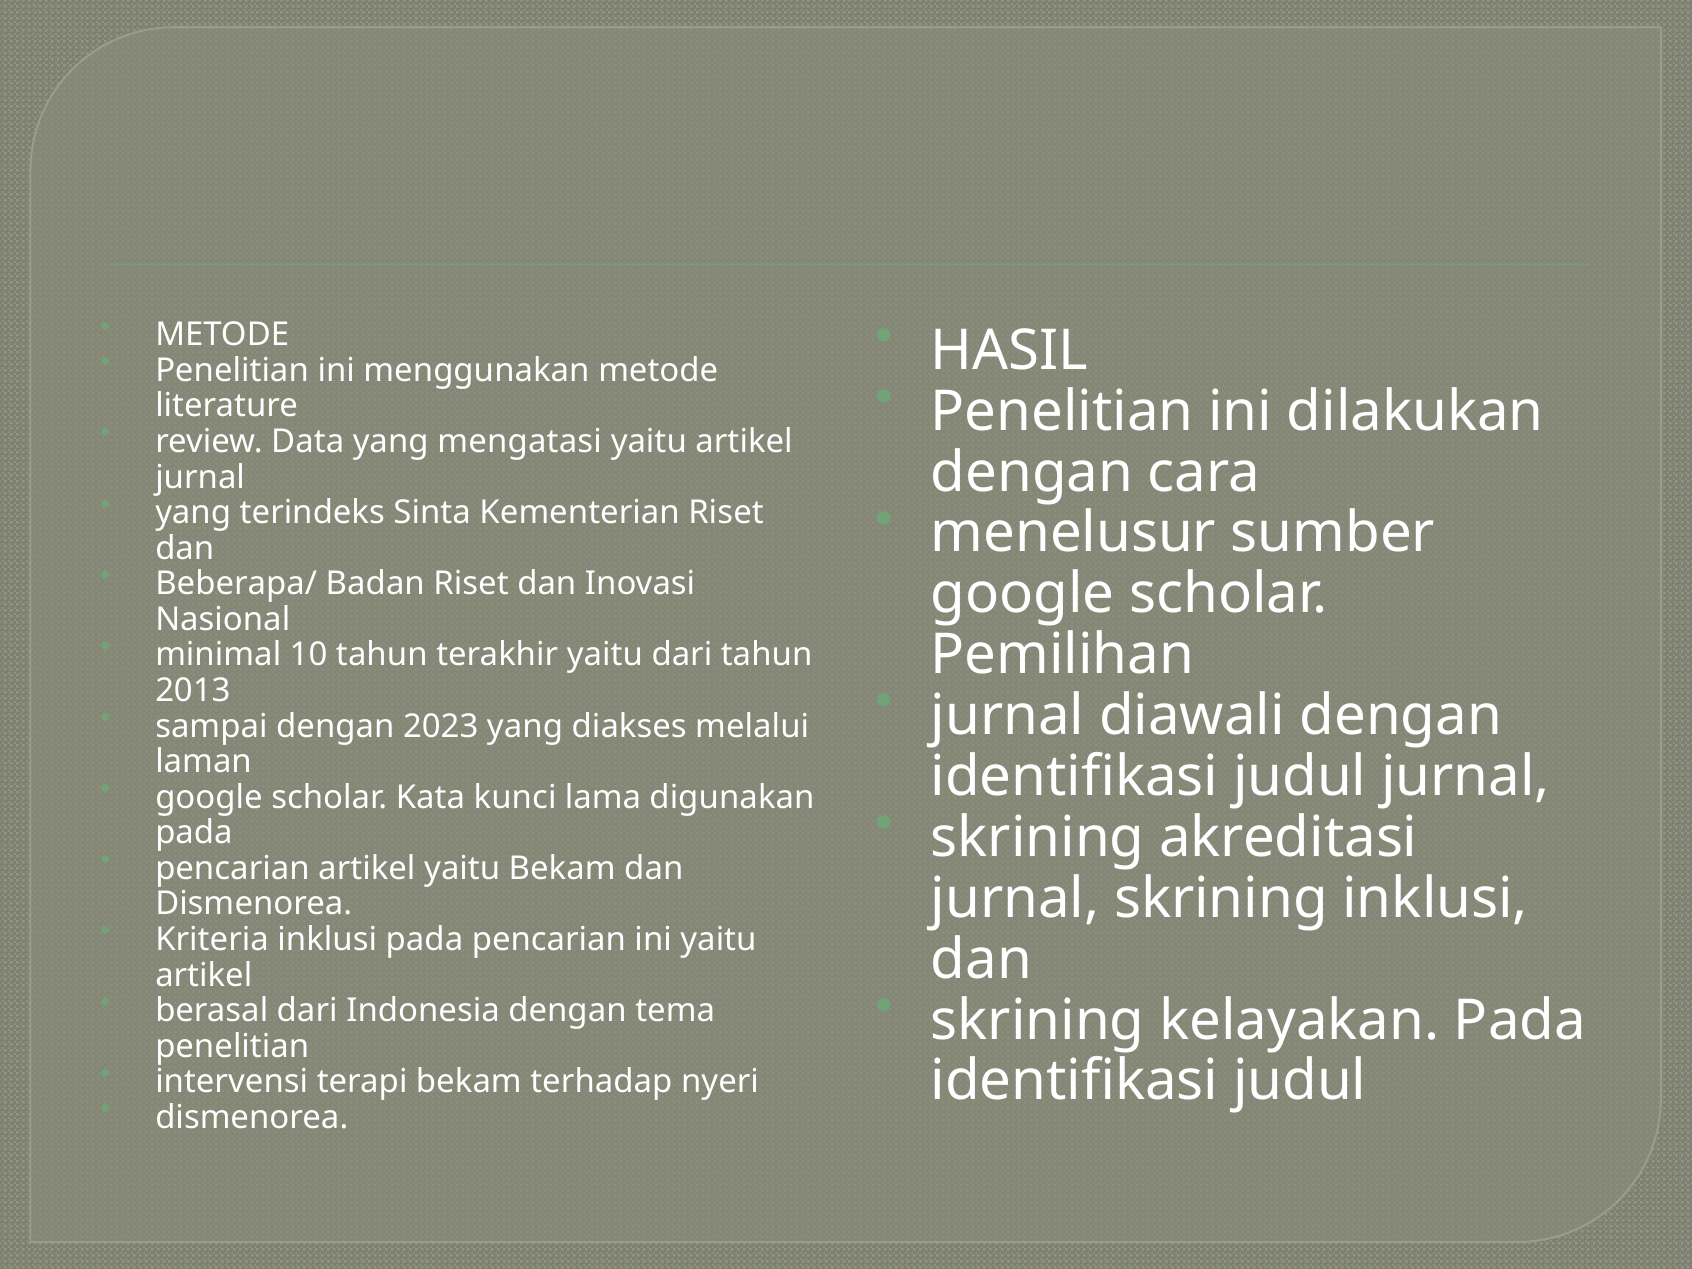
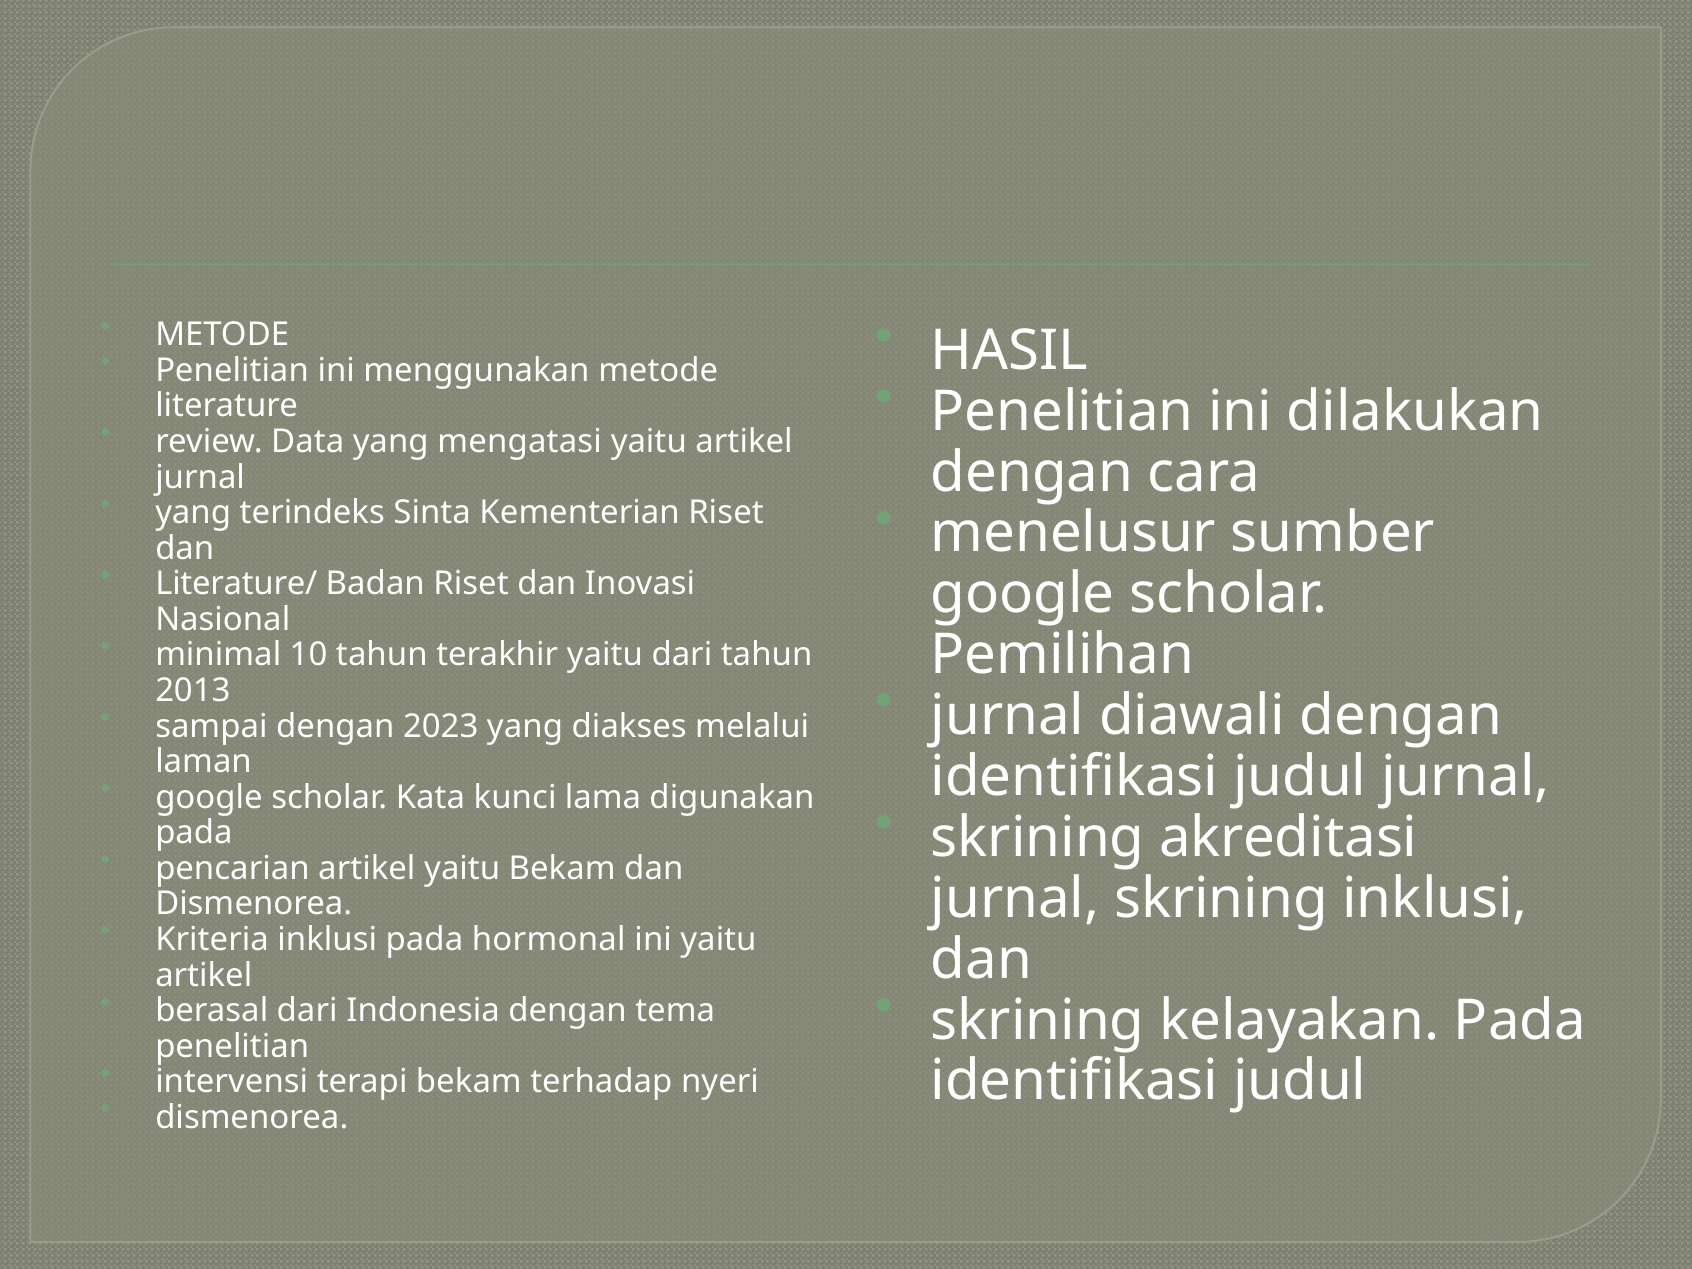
Beberapa/: Beberapa/ -> Literature/
pada pencarian: pencarian -> hormonal
